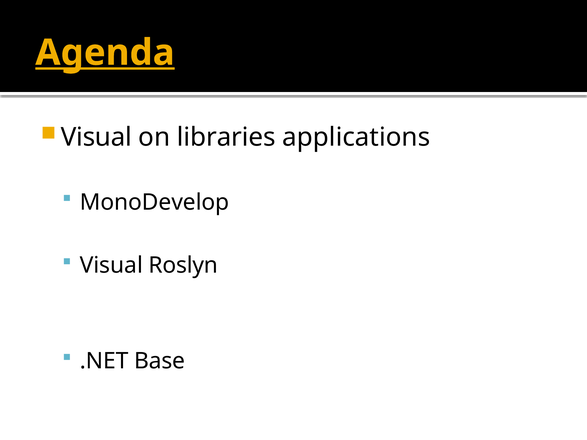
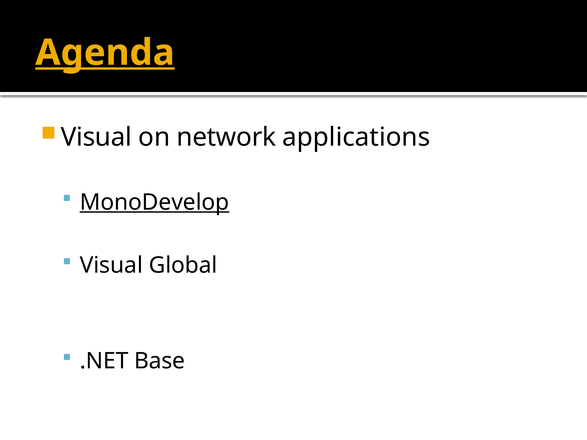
libraries: libraries -> network
MonoDevelop underline: none -> present
Roslyn: Roslyn -> Global
